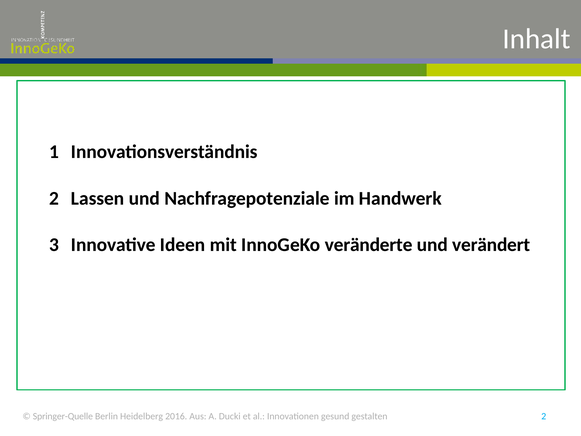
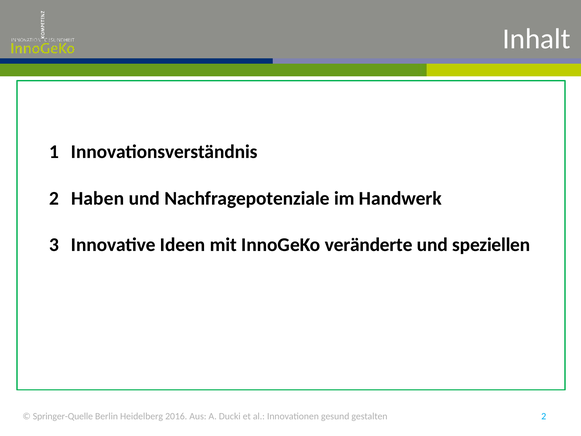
Lassen: Lassen -> Haben
verändert: verändert -> speziellen
